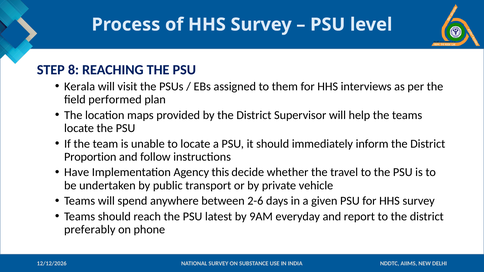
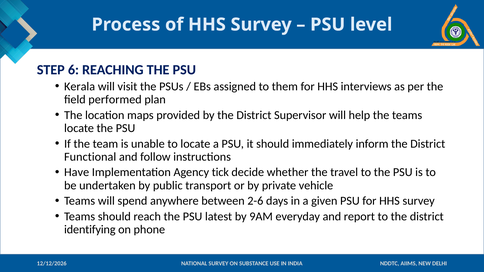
8: 8 -> 6
Proportion: Proportion -> Functional
this: this -> tick
preferably: preferably -> identifying
